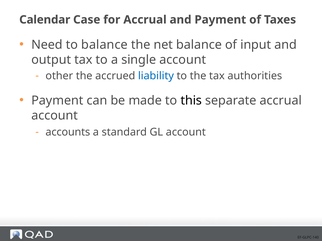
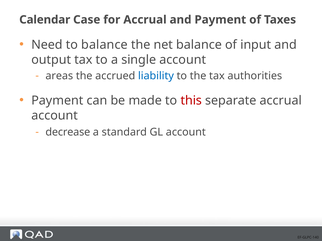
other: other -> areas
this colour: black -> red
accounts: accounts -> decrease
